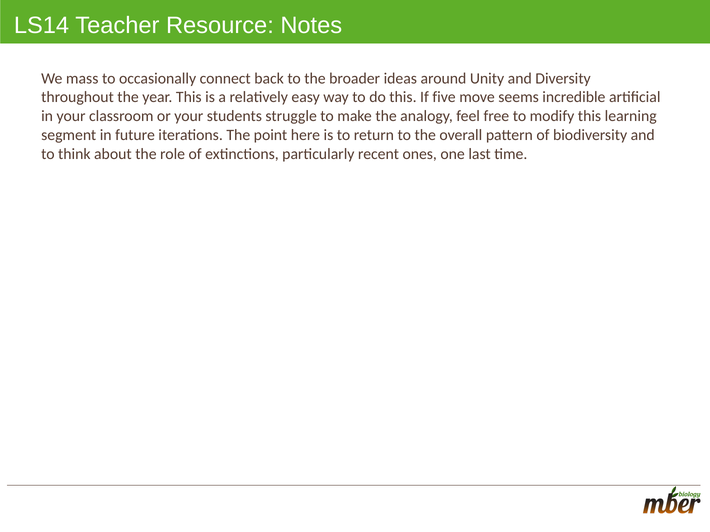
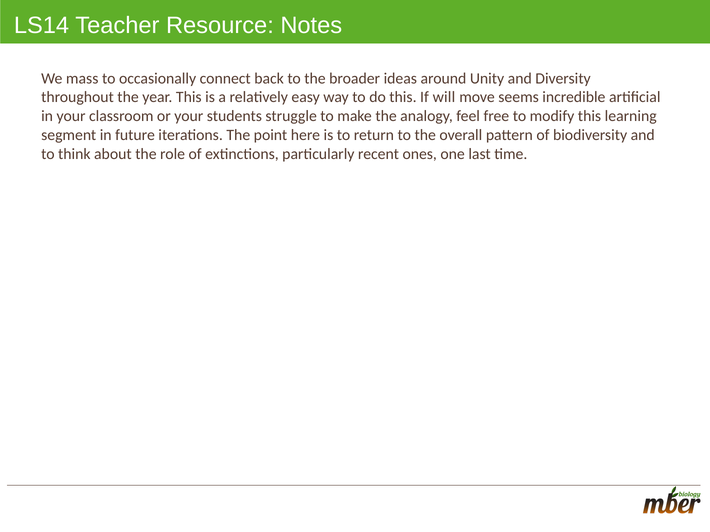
five: five -> will
